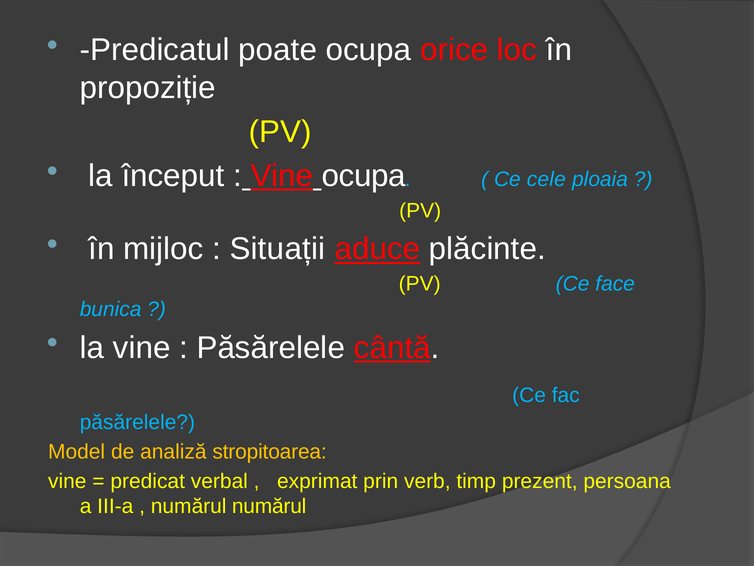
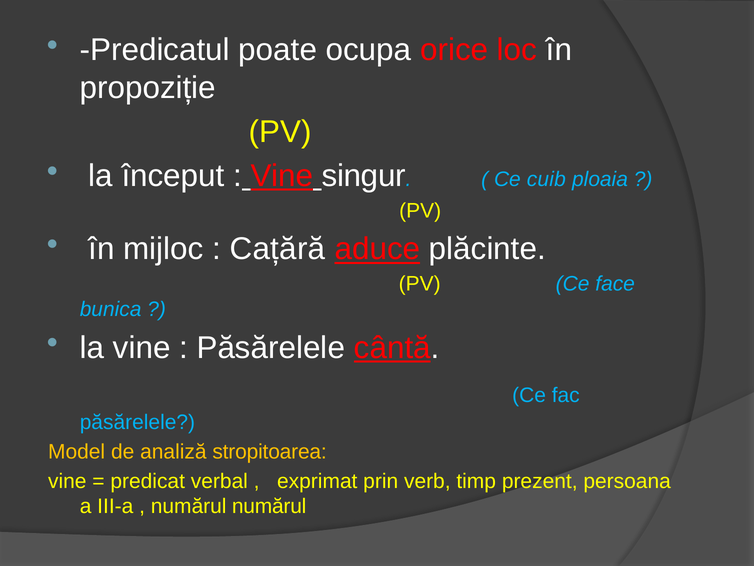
Vine ocupa: ocupa -> singur
cele: cele -> cuib
Situații: Situații -> Cațără
